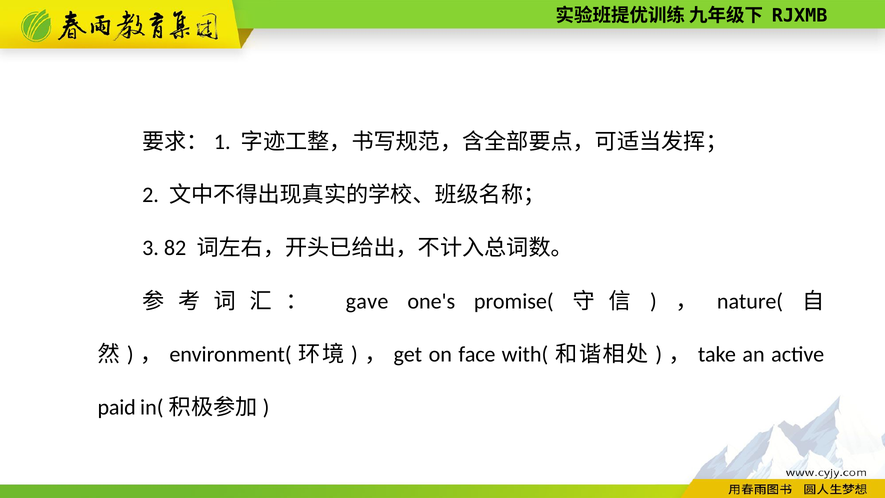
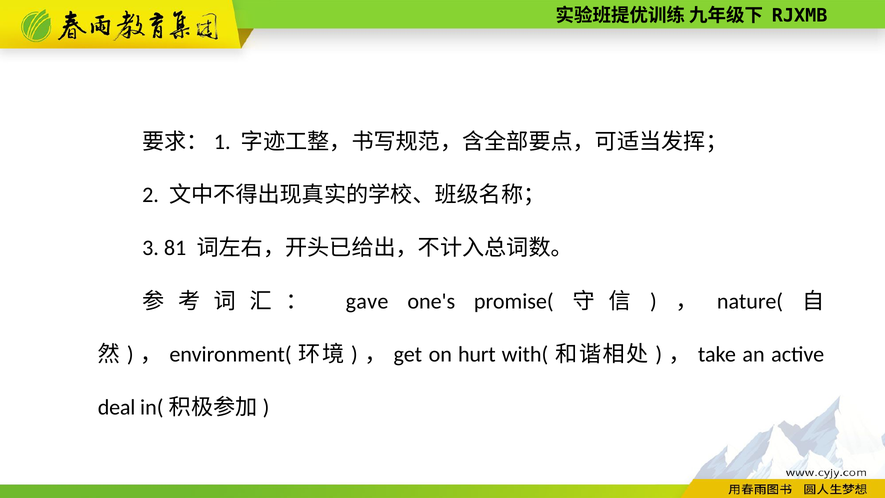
82: 82 -> 81
face: face -> hurt
paid: paid -> deal
